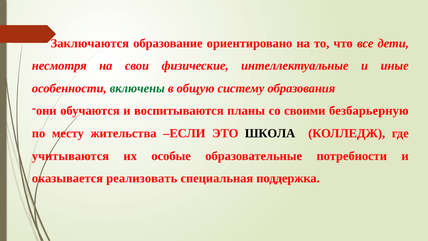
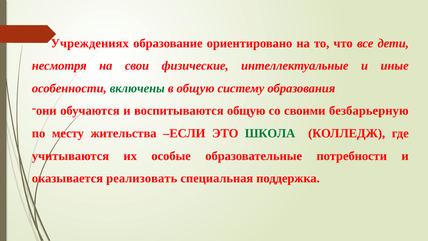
Заключаются: Заключаются -> Учреждениях
воспитываются планы: планы -> общую
ШКОЛА colour: black -> green
